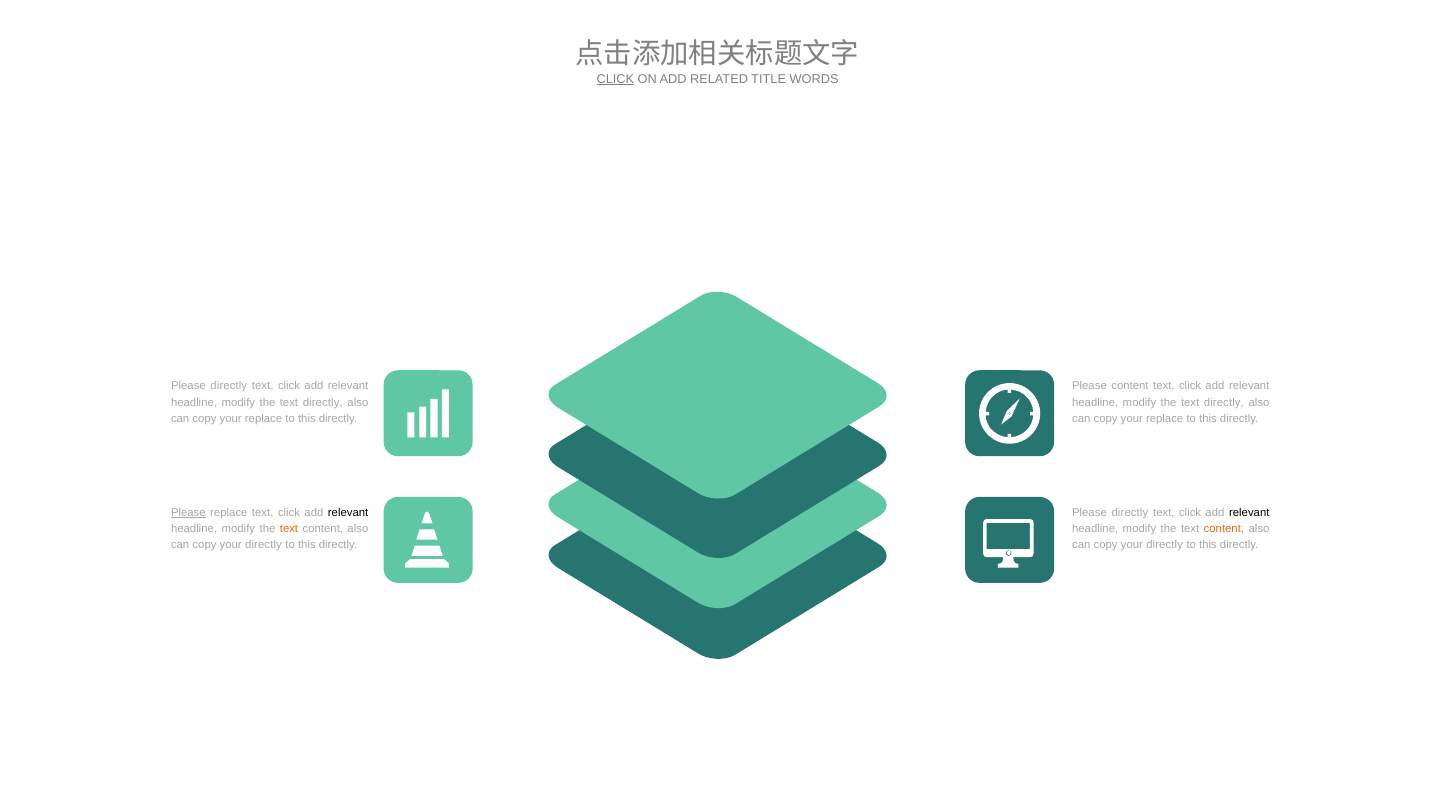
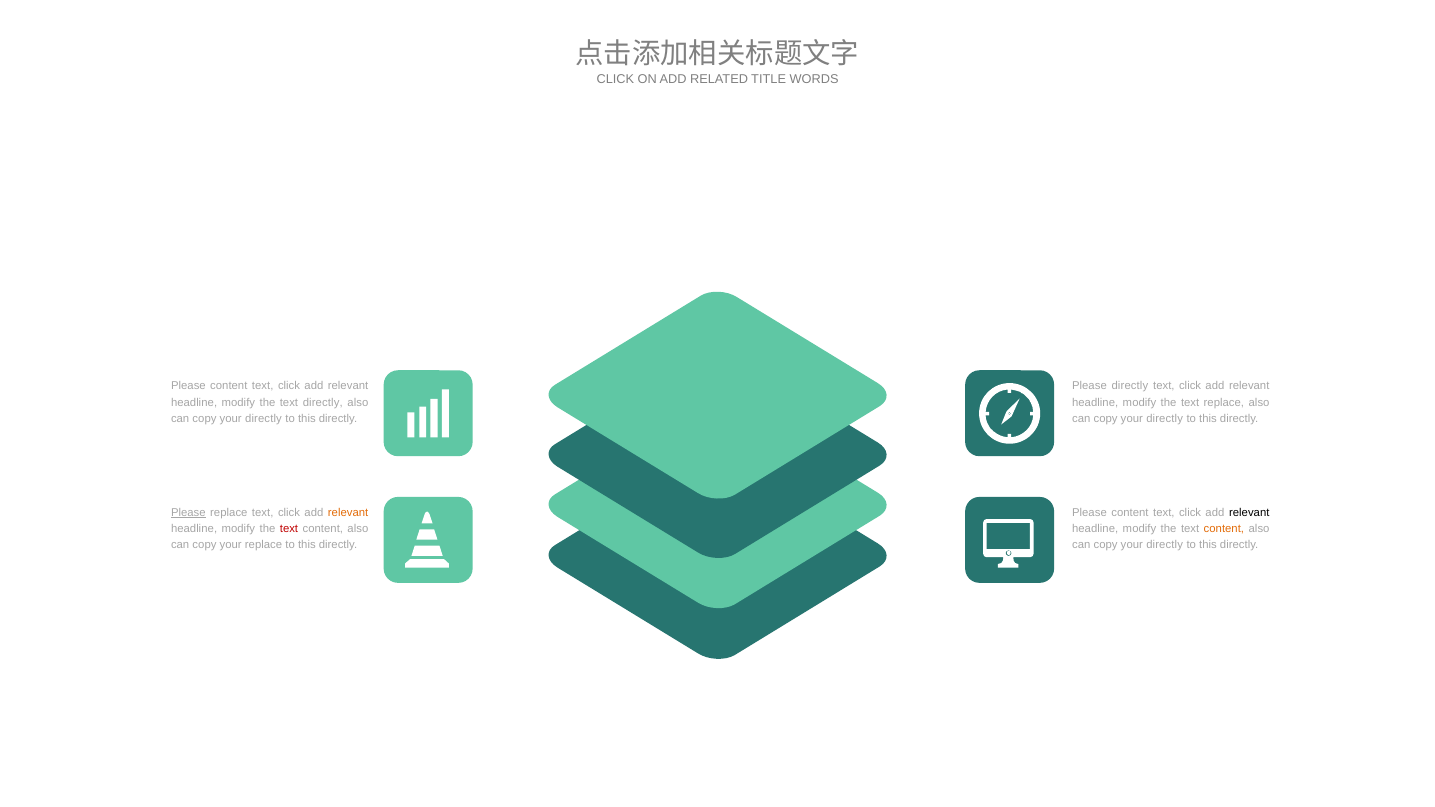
CLICK at (615, 79) underline: present -> none
directly at (229, 386): directly -> content
Please content: content -> directly
directly at (1224, 402): directly -> replace
replace at (264, 419): replace -> directly
replace at (1165, 419): replace -> directly
relevant at (348, 513) colour: black -> orange
directly at (1130, 513): directly -> content
text at (289, 529) colour: orange -> red
directly at (263, 545): directly -> replace
